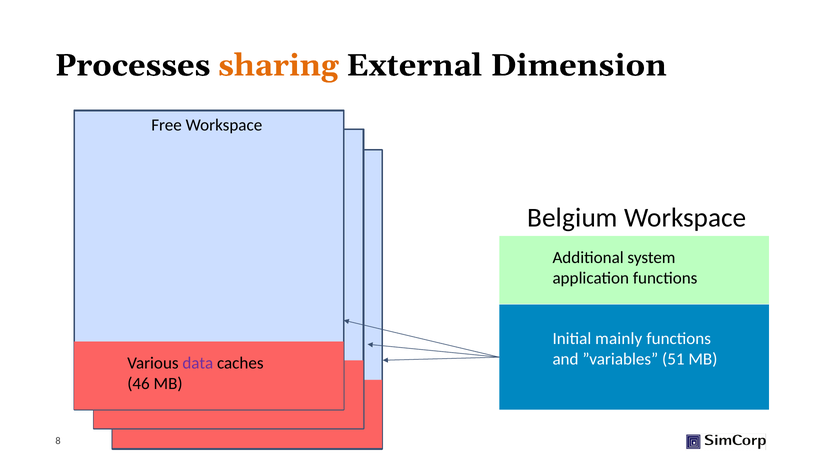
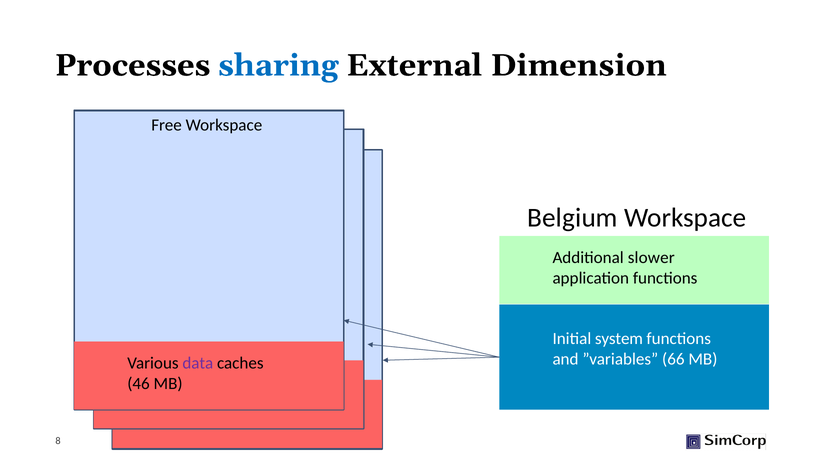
sharing colour: orange -> blue
system: system -> slower
mainly: mainly -> system
51: 51 -> 66
